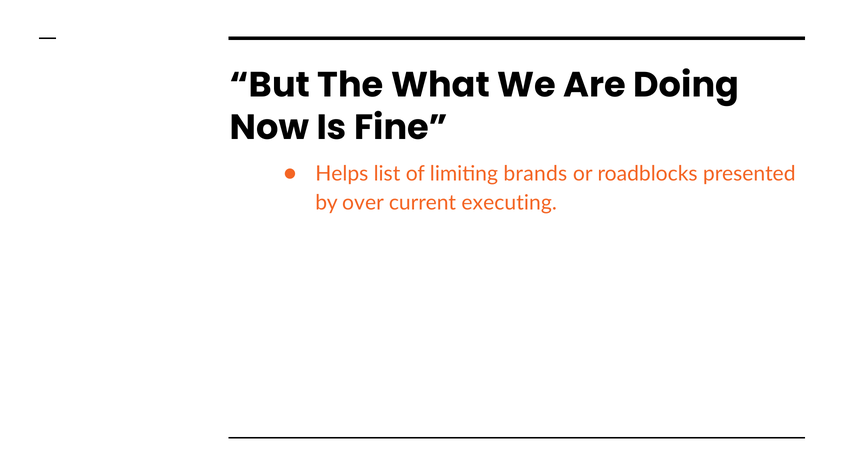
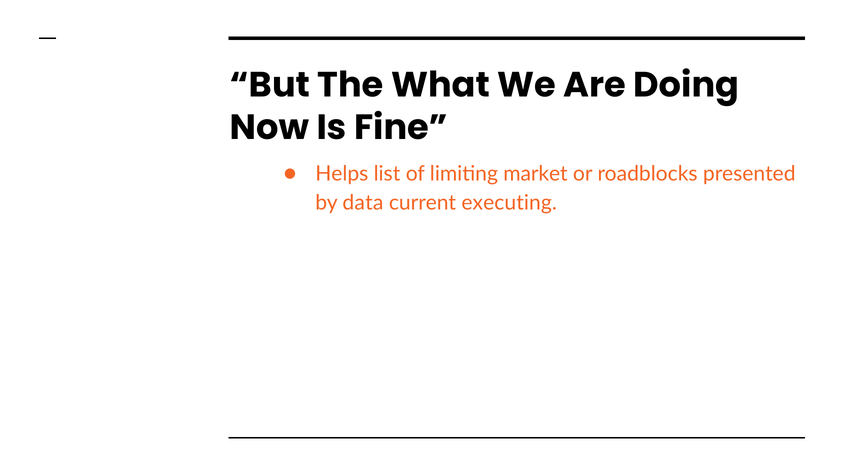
brands: brands -> market
over: over -> data
